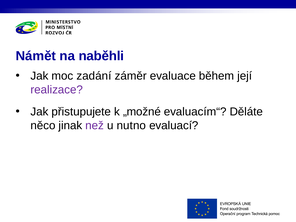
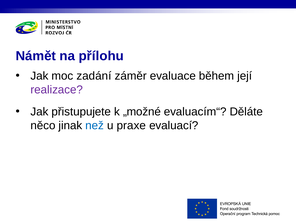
naběhli: naběhli -> přílohu
než colour: purple -> blue
nutno: nutno -> praxe
